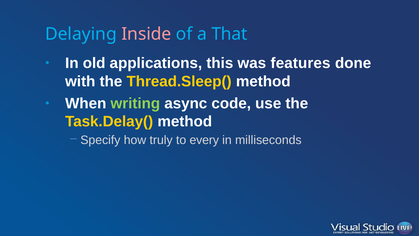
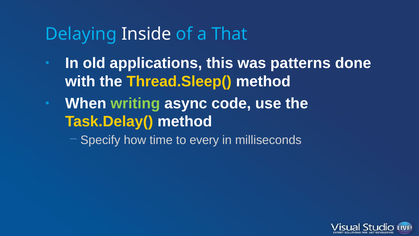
Inside colour: pink -> white
features: features -> patterns
truly: truly -> time
